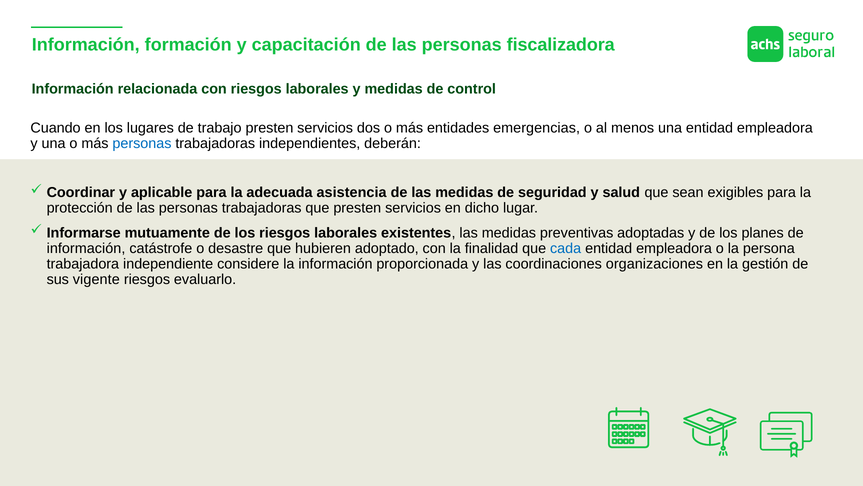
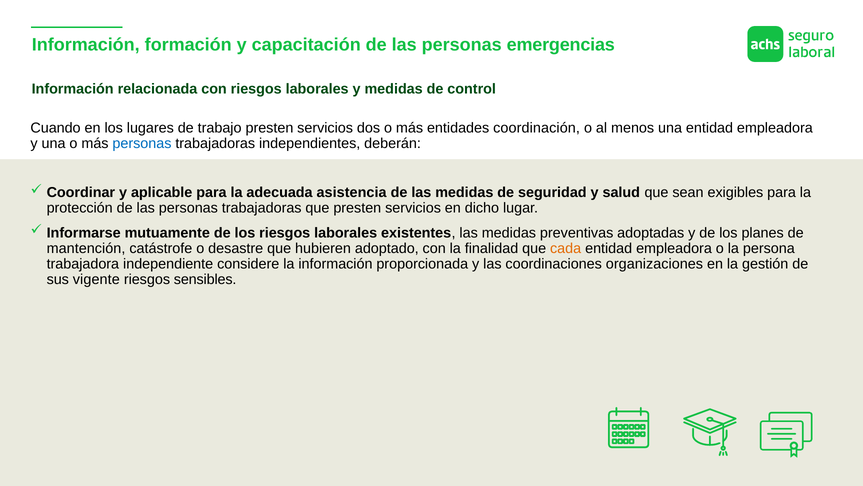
fiscalizadora: fiscalizadora -> emergencias
emergencias: emergencias -> coordinación
información at (86, 248): información -> mantención
cada colour: blue -> orange
evaluarlo: evaluarlo -> sensibles
